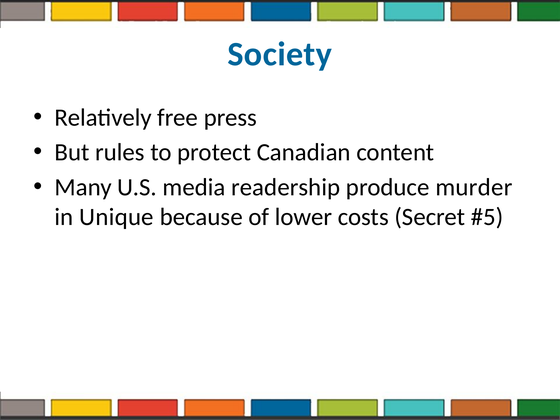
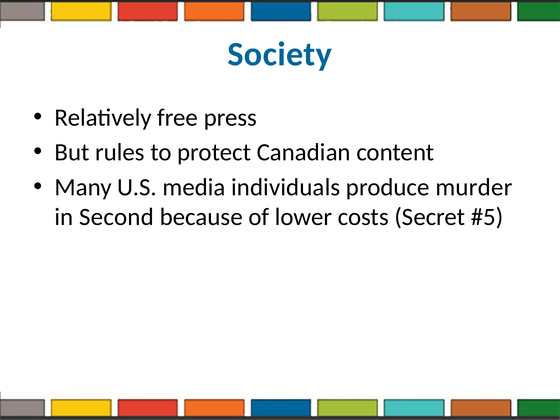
readership: readership -> individuals
Unique: Unique -> Second
